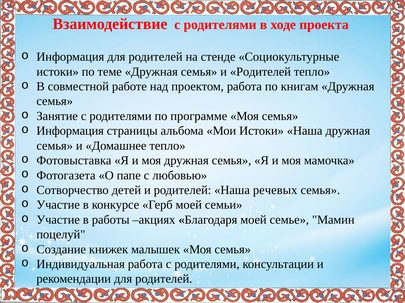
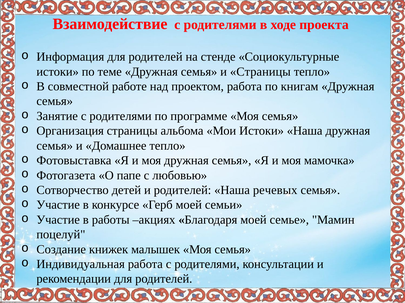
семья и Родителей: Родителей -> Страницы
Информация at (70, 131): Информация -> Организация
